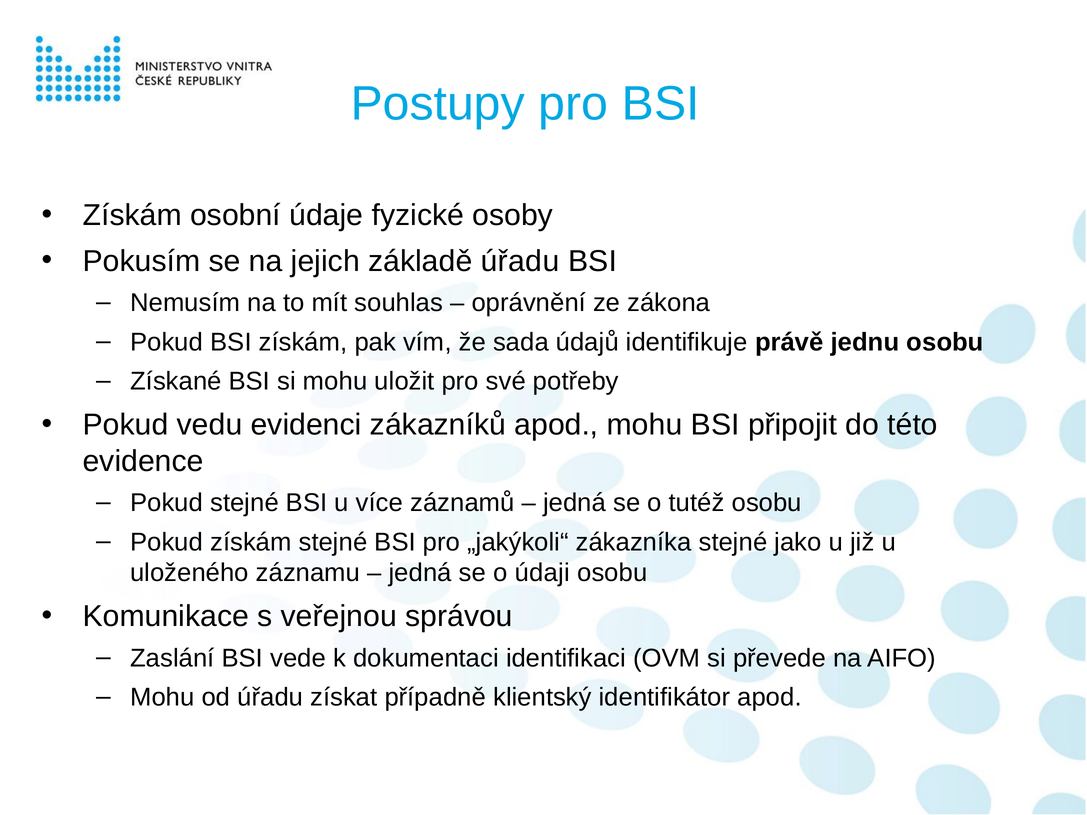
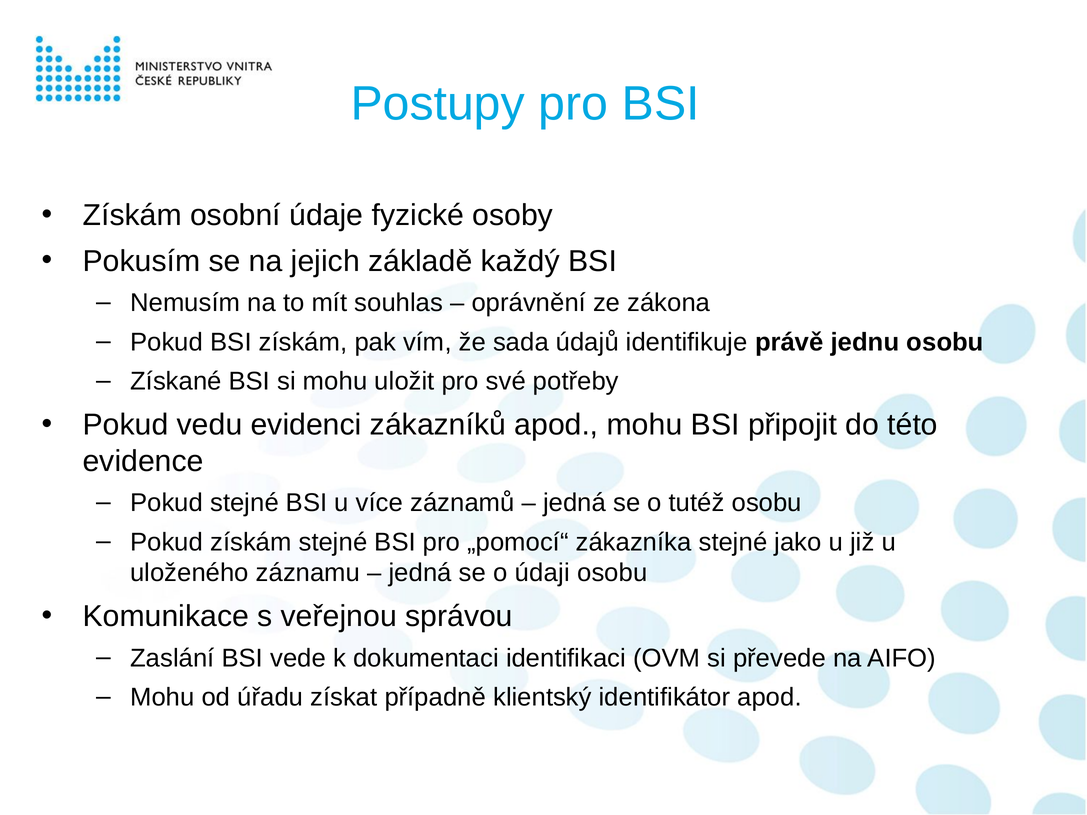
základě úřadu: úřadu -> každý
„jakýkoli“: „jakýkoli“ -> „pomocí“
